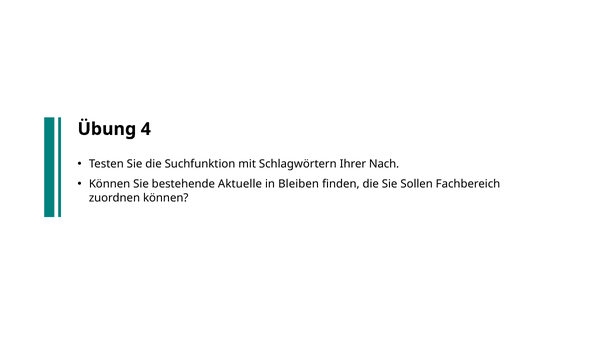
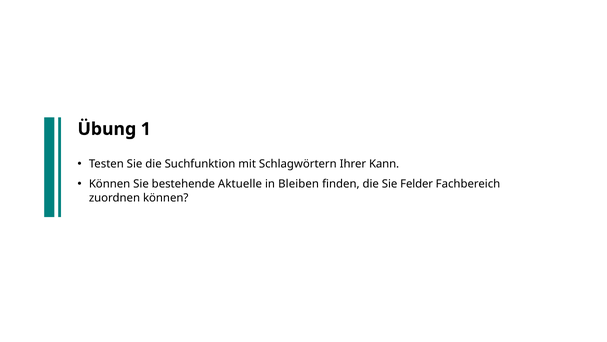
4: 4 -> 1
Nach: Nach -> Kann
Sollen: Sollen -> Felder
